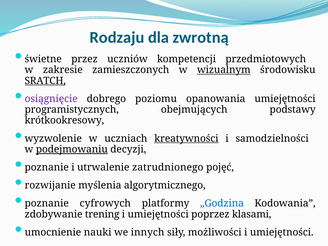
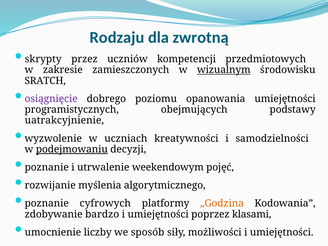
świetne: świetne -> skrypty
SRATCH underline: present -> none
krótkookresowy: krótkookresowy -> uatrakcyjnienie
kreatywności underline: present -> none
zatrudnionego: zatrudnionego -> weekendowym
„Godzina colour: blue -> orange
trening: trening -> bardzo
nauki: nauki -> liczby
innych: innych -> sposób
